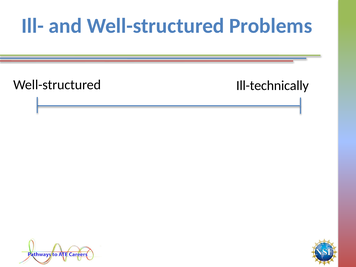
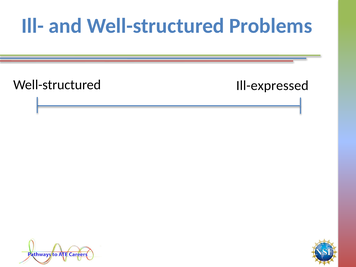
Ill-technically: Ill-technically -> Ill-expressed
